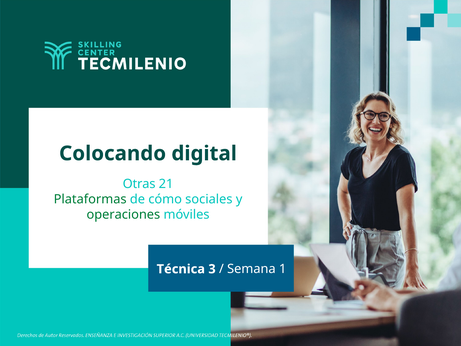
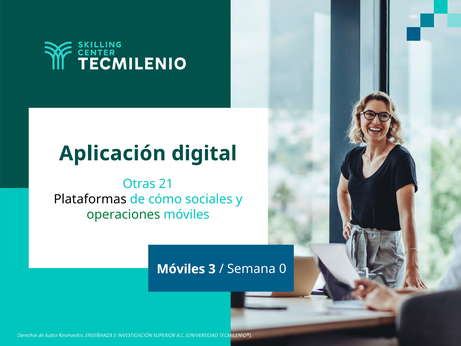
Colocando: Colocando -> Aplicación
Plataformas colour: green -> black
Técnica at (181, 269): Técnica -> Móviles
1: 1 -> 0
